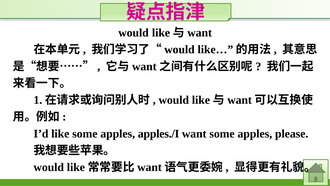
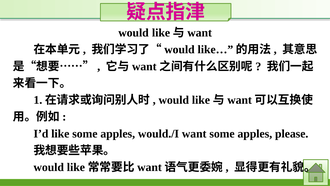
apples./I: apples./I -> would./I
